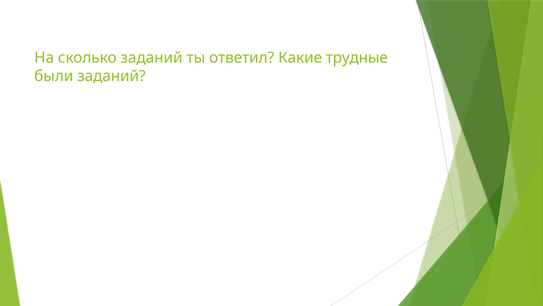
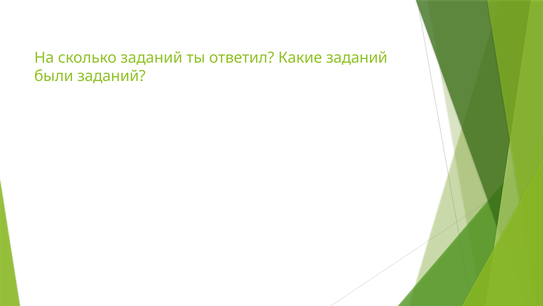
Какие трудные: трудные -> заданий
